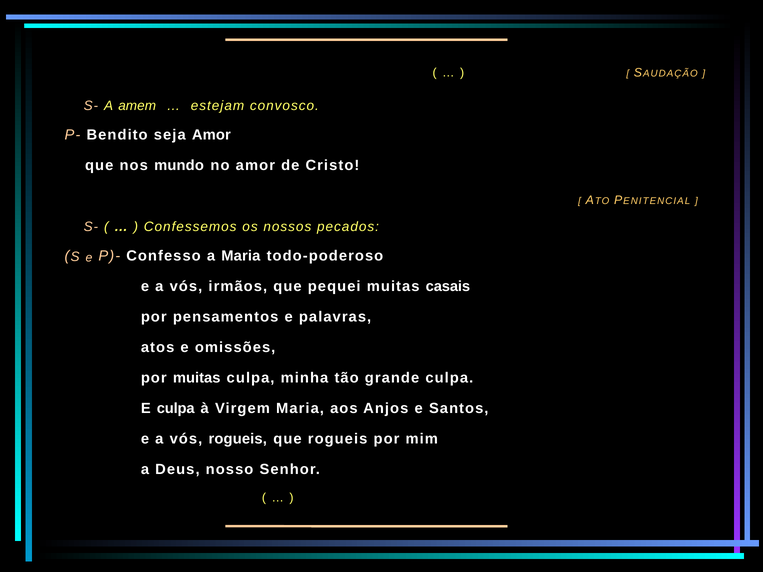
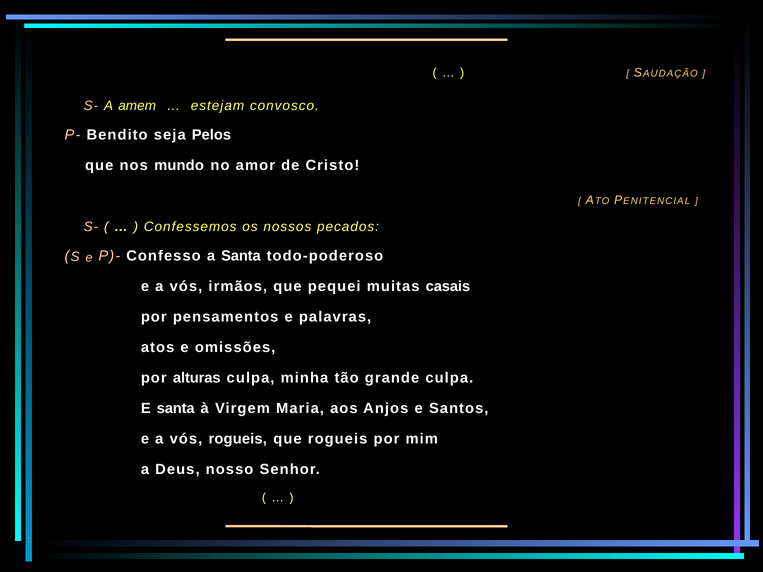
seja Amor: Amor -> Pelos
a Maria: Maria -> Santa
por muitas: muitas -> alturas
E culpa: culpa -> santa
